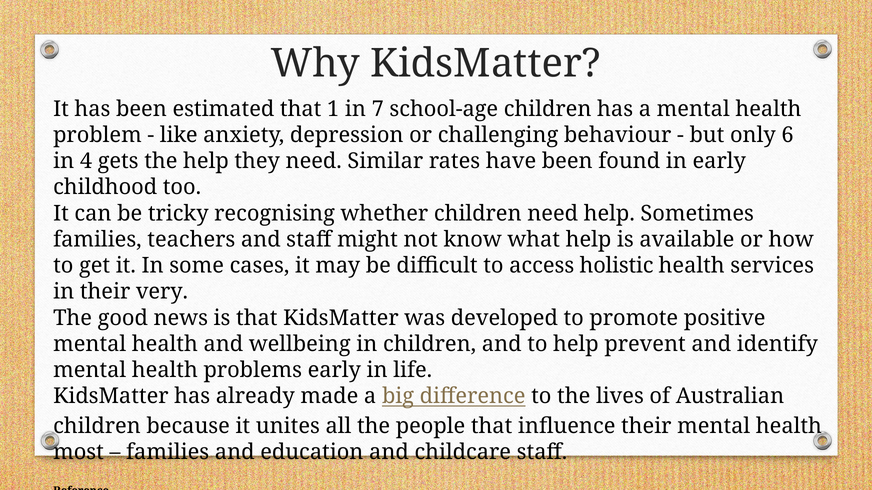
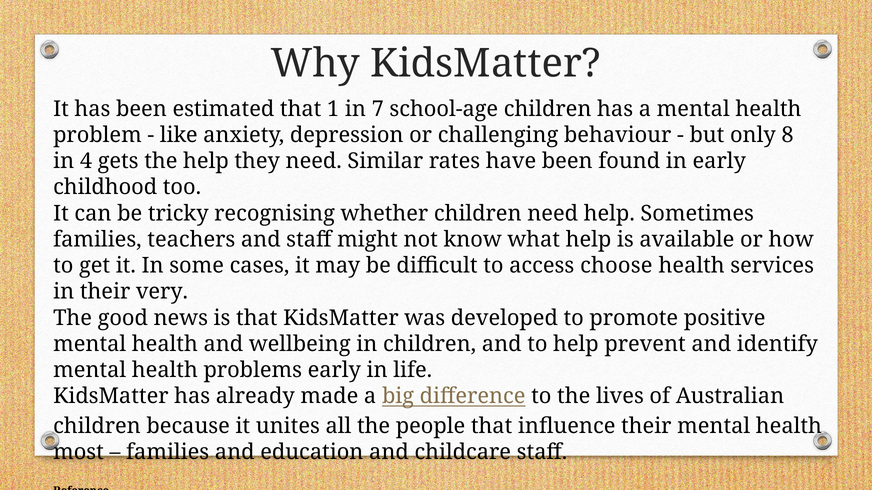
6: 6 -> 8
holistic: holistic -> choose
